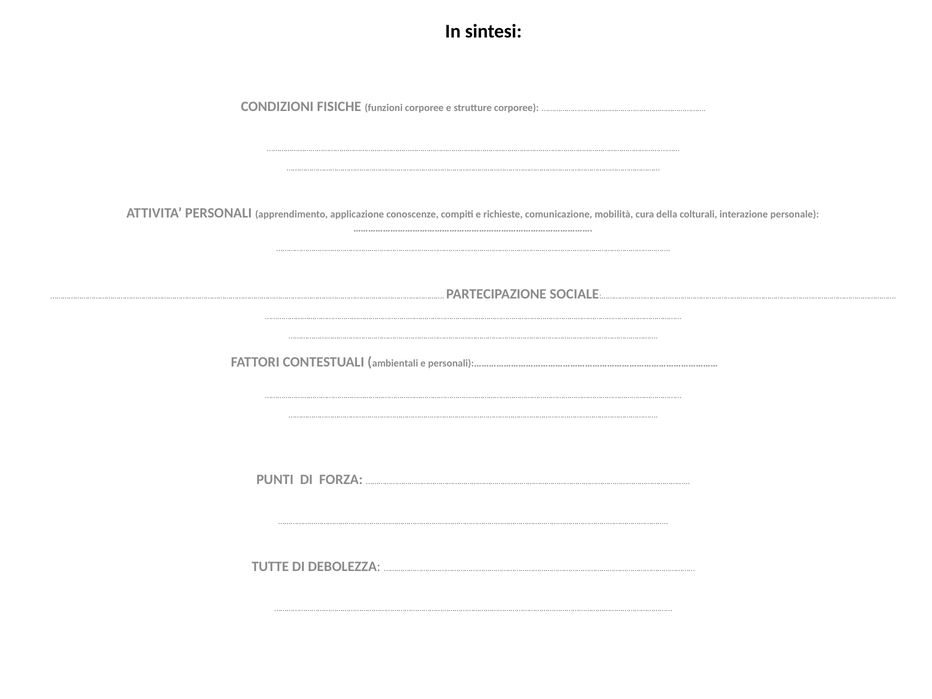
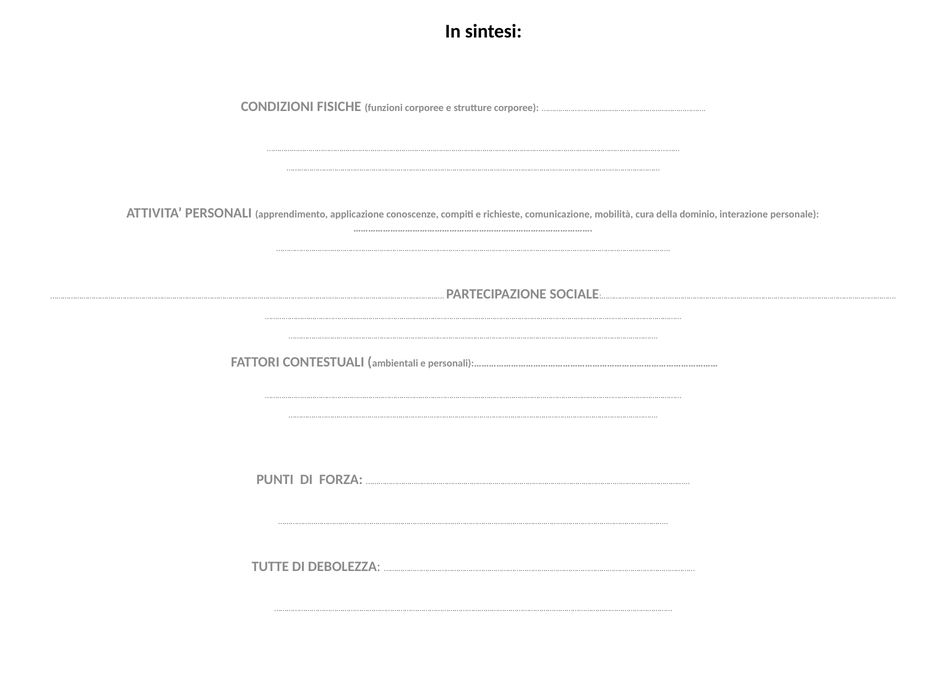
colturali: colturali -> dominio
